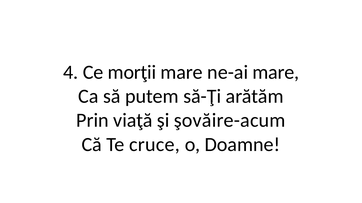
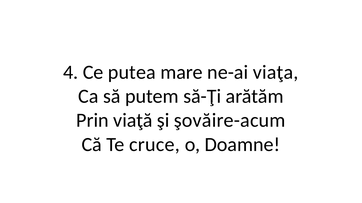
morţii: morţii -> putea
ne-ai mare: mare -> viaţa
